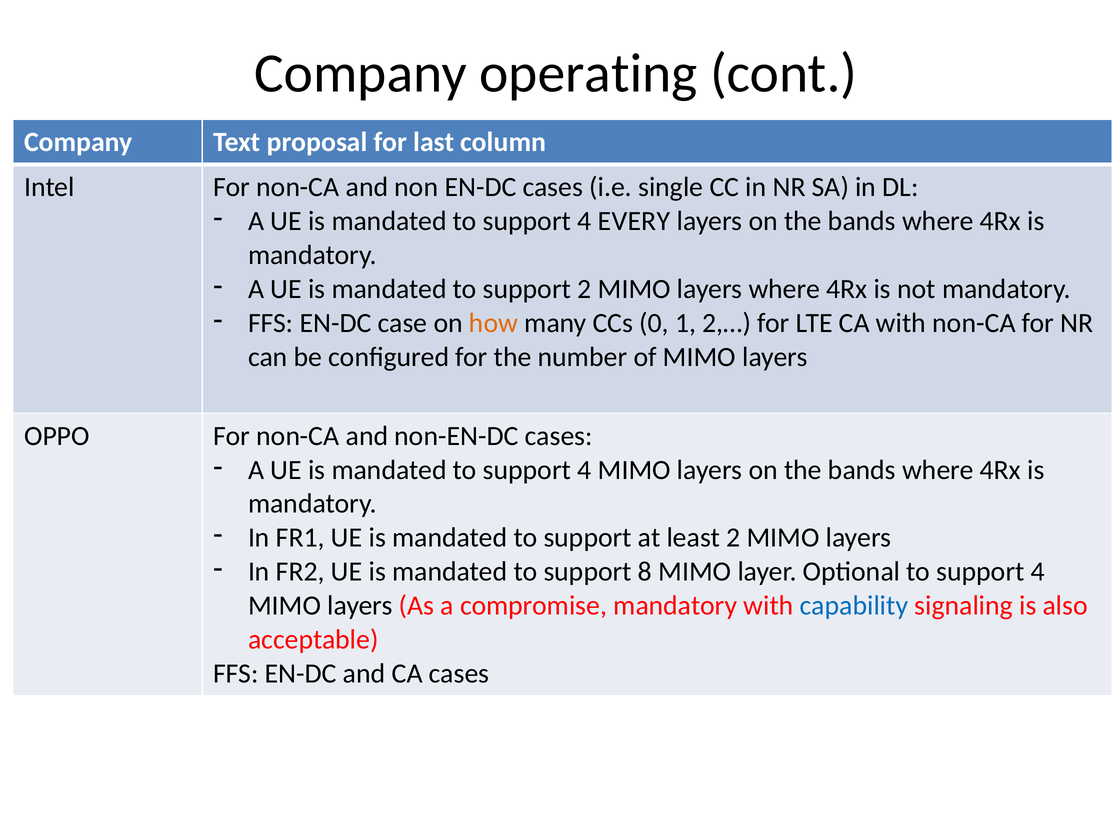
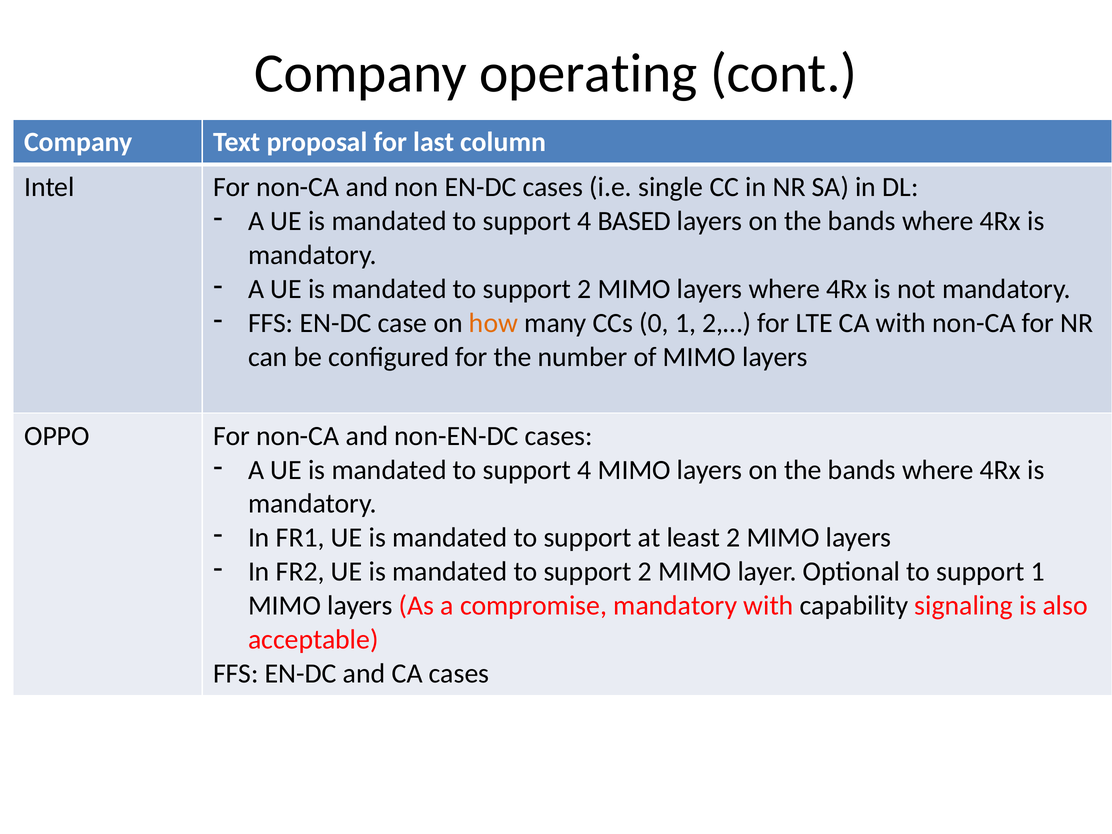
EVERY: EVERY -> BASED
8 at (645, 572): 8 -> 2
Optional to support 4: 4 -> 1
capability colour: blue -> black
